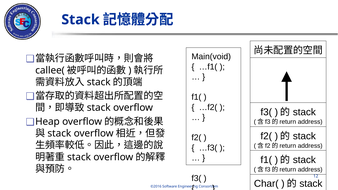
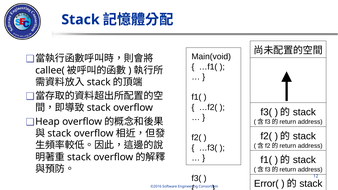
Char(: Char( -> Error(
